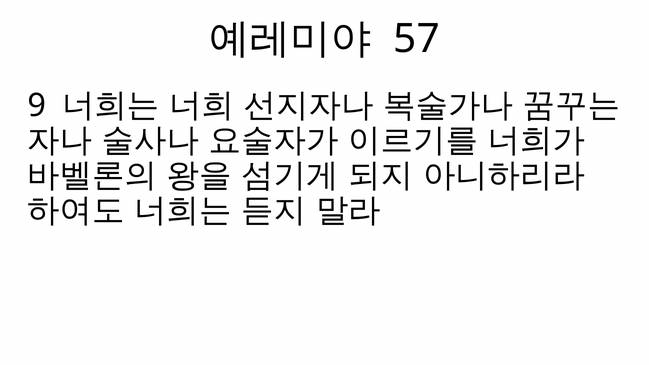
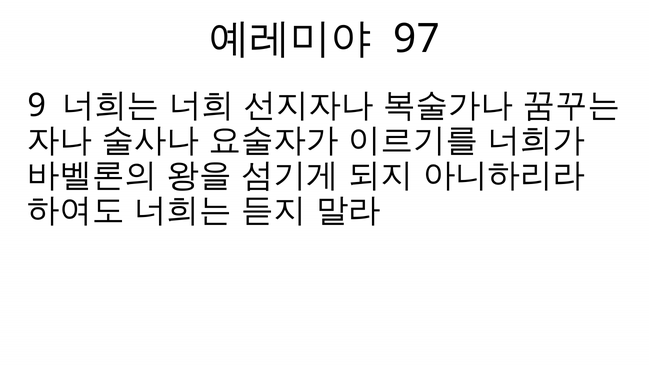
57: 57 -> 97
